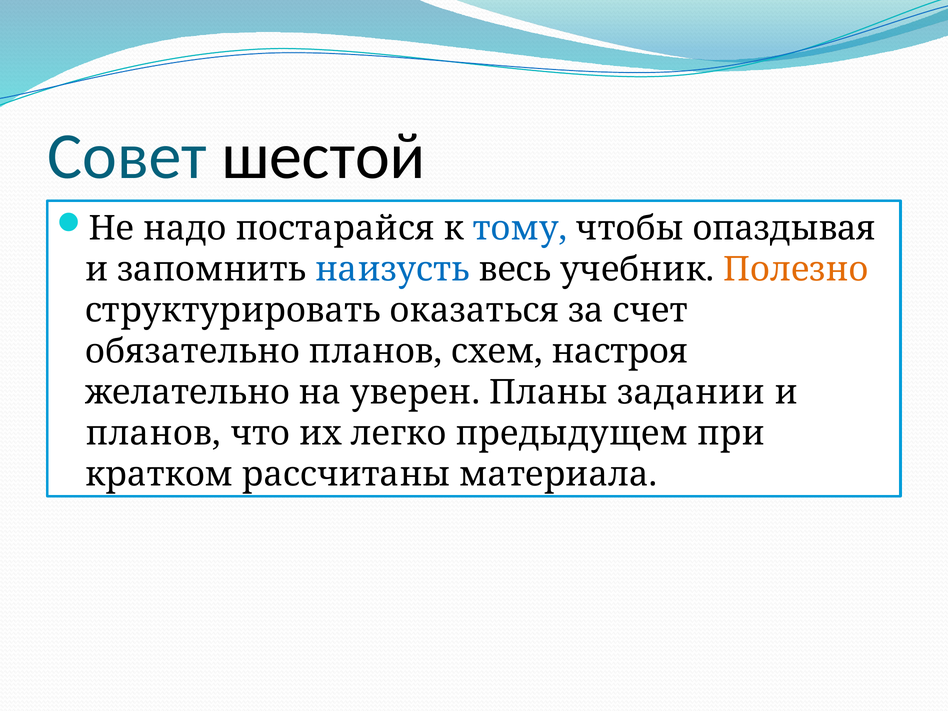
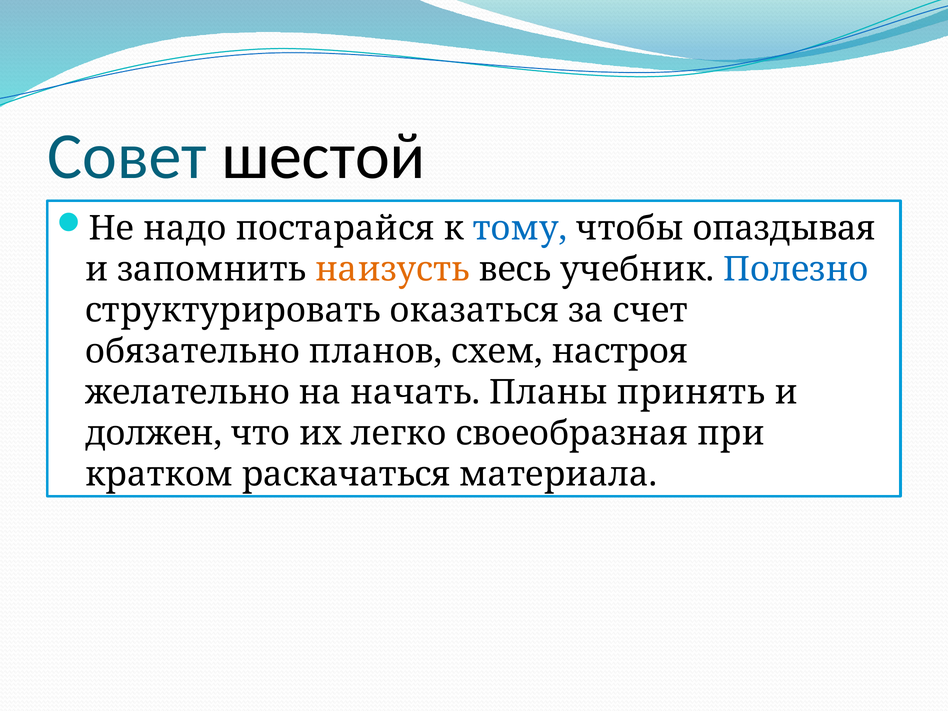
наизусть colour: blue -> orange
Полезно colour: orange -> blue
уверен: уверен -> начать
задании: задании -> принять
планов at (153, 434): планов -> должен
предыдущем: предыдущем -> своеобразная
рассчитаны: рассчитаны -> раскачаться
